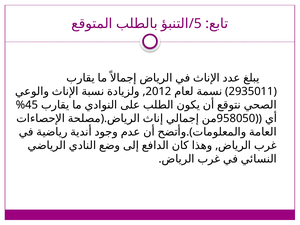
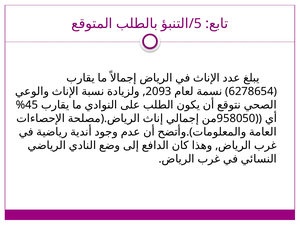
2012: 2012 -> 2093
2935011: 2935011 -> 6278654
